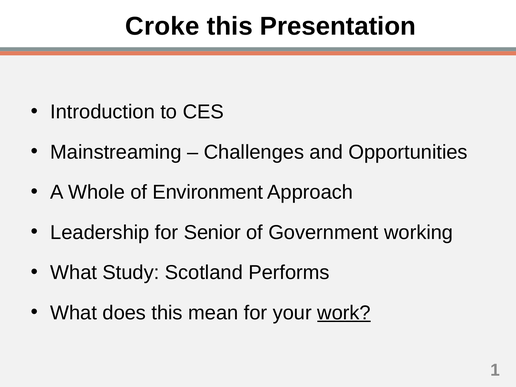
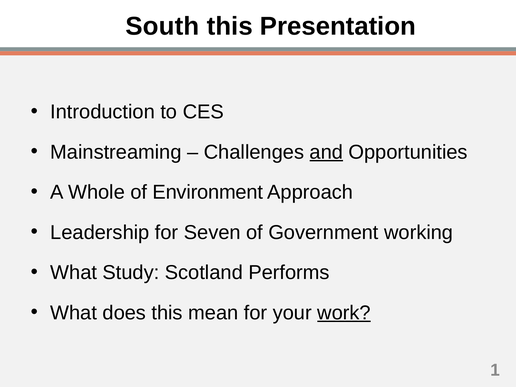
Croke: Croke -> South
and underline: none -> present
Senior: Senior -> Seven
